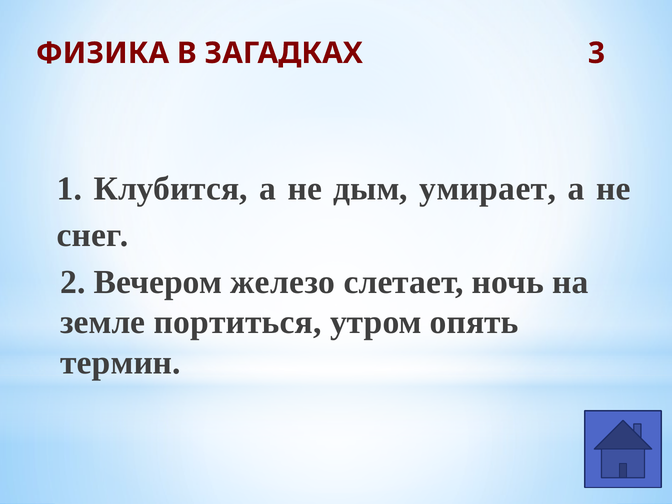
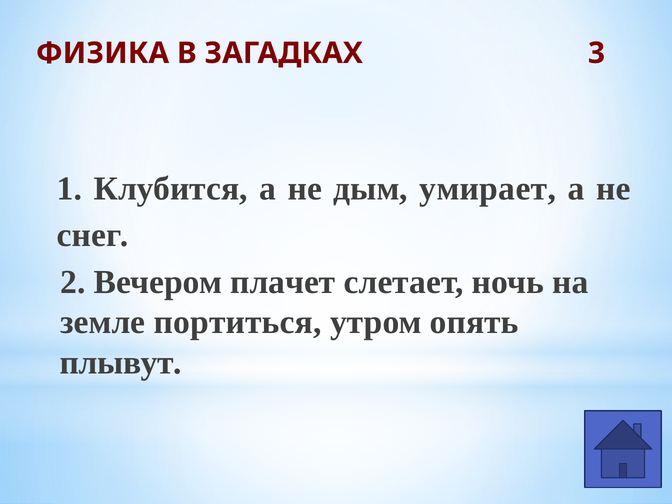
железо: железо -> плачет
термин: термин -> плывут
